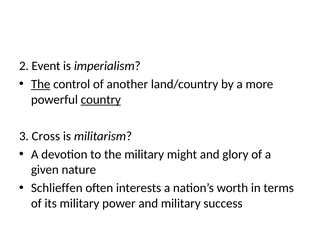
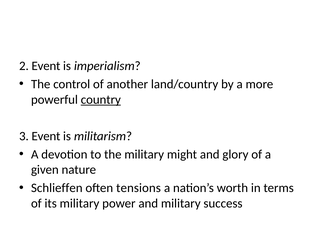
The at (41, 84) underline: present -> none
3 Cross: Cross -> Event
interests: interests -> tensions
